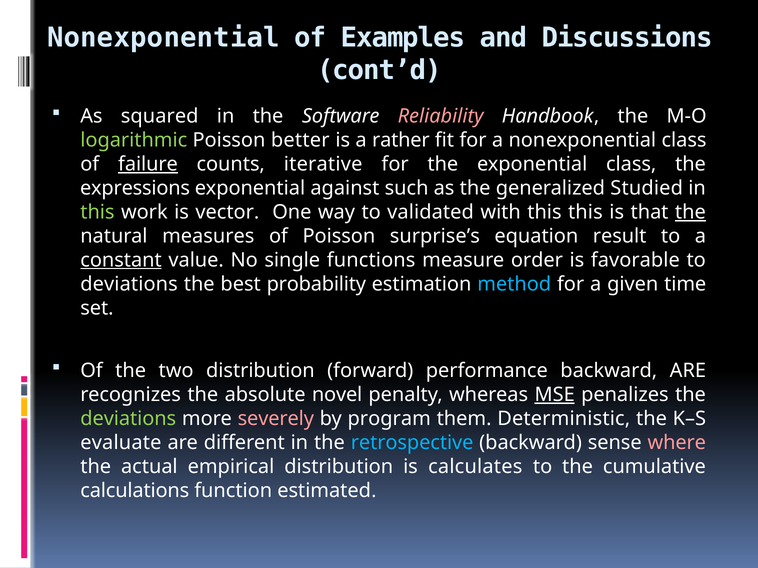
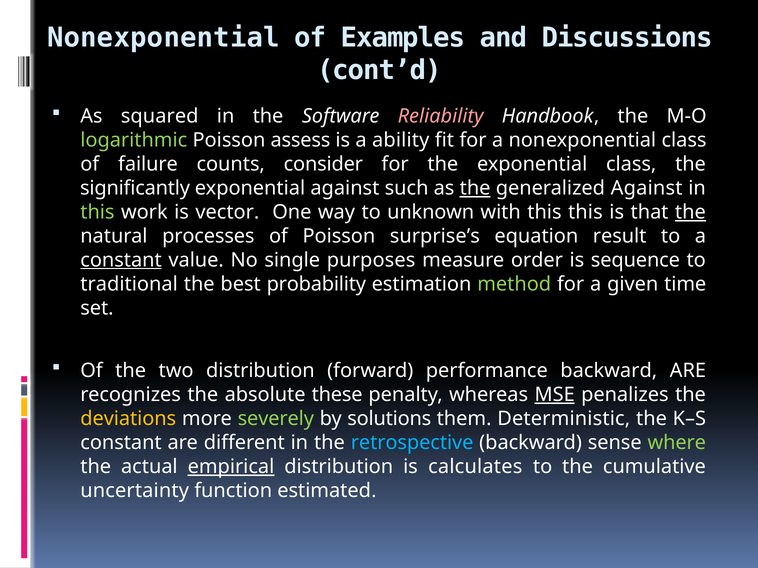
better: better -> assess
rather: rather -> ability
failure underline: present -> none
iterative: iterative -> consider
expressions: expressions -> significantly
the at (475, 188) underline: none -> present
generalized Studied: Studied -> Against
validated: validated -> unknown
measures: measures -> processes
functions: functions -> purposes
favorable: favorable -> sequence
deviations at (129, 284): deviations -> traditional
method colour: light blue -> light green
novel: novel -> these
deviations at (128, 419) colour: light green -> yellow
severely colour: pink -> light green
program: program -> solutions
evaluate at (121, 443): evaluate -> constant
where colour: pink -> light green
empirical underline: none -> present
calculations: calculations -> uncertainty
